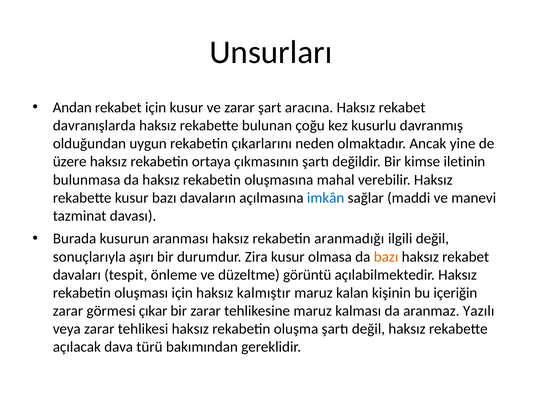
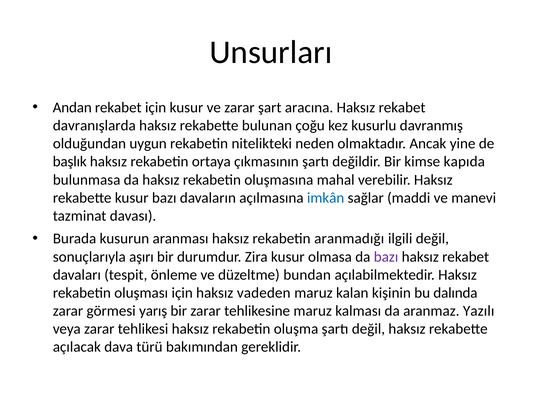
çıkarlarını: çıkarlarını -> nitelikteki
üzere: üzere -> başlık
iletinin: iletinin -> kapıda
bazı at (386, 257) colour: orange -> purple
görüntü: görüntü -> bundan
kalmıştır: kalmıştır -> vadeden
içeriğin: içeriğin -> dalında
çıkar: çıkar -> yarış
